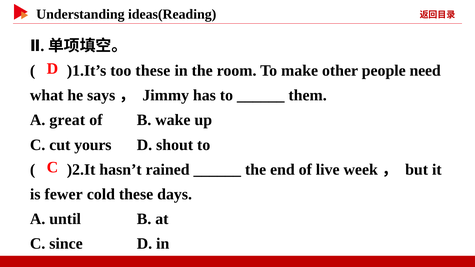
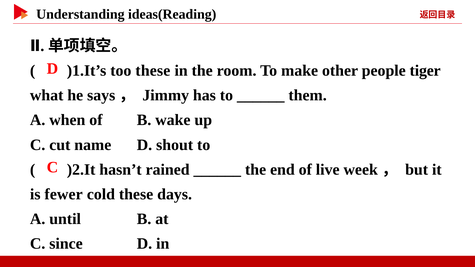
need: need -> tiger
great: great -> when
yours: yours -> name
